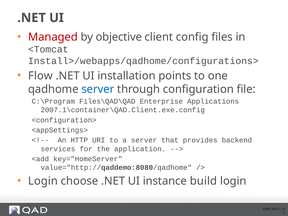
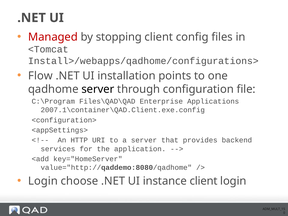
objective: objective -> stopping
server at (98, 89) colour: blue -> black
instance build: build -> client
